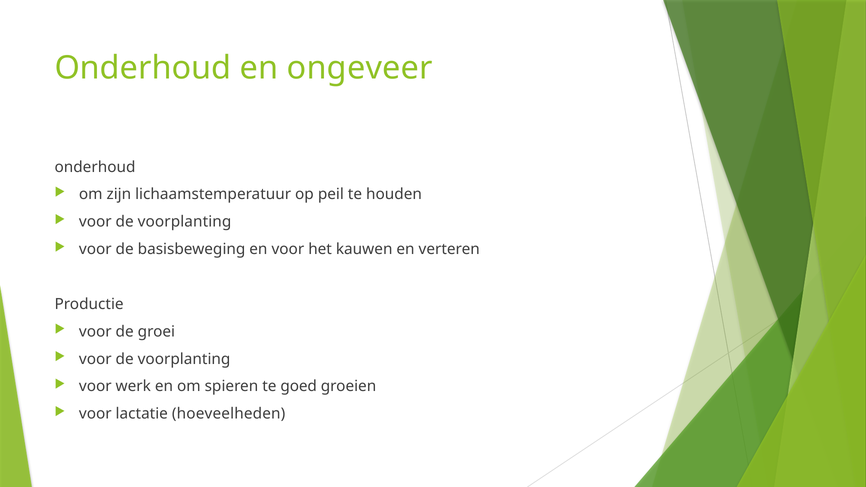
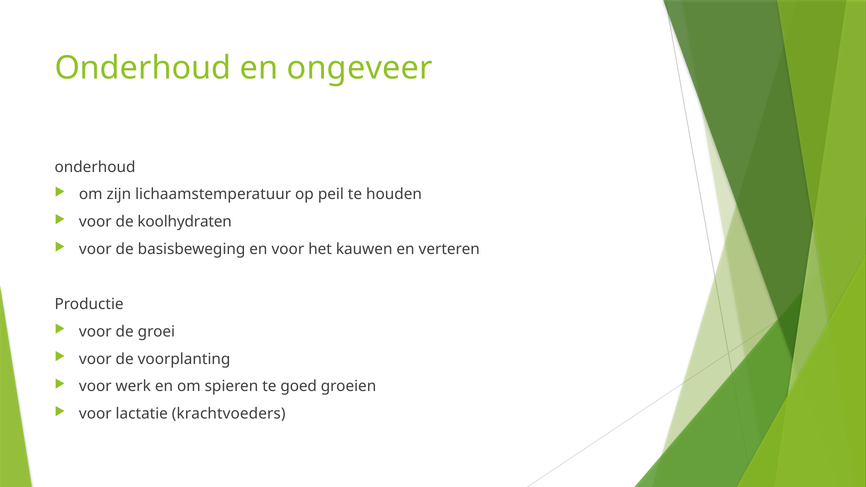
voorplanting at (185, 222): voorplanting -> koolhydraten
hoeveelheden: hoeveelheden -> krachtvoeders
